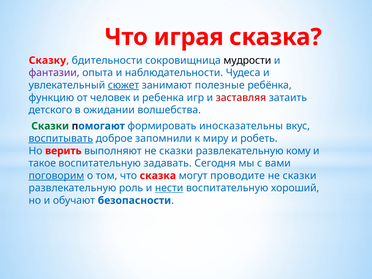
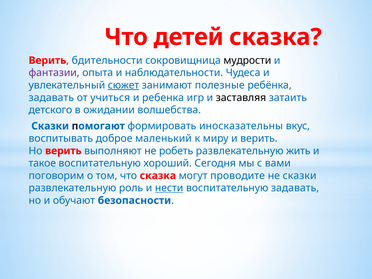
играя: играя -> детей
Сказку at (47, 60): Сказку -> Верить
функцию at (51, 98): функцию -> задавать
человек: человек -> учиться
заставляя colour: red -> black
Сказки at (50, 126) colour: green -> blue
воспитывать underline: present -> none
запомнили: запомнили -> маленький
и робеть: робеть -> верить
выполняют не сказки: сказки -> робеть
кому: кому -> жить
задавать: задавать -> хороший
поговорим underline: present -> none
воспитательную хороший: хороший -> задавать
